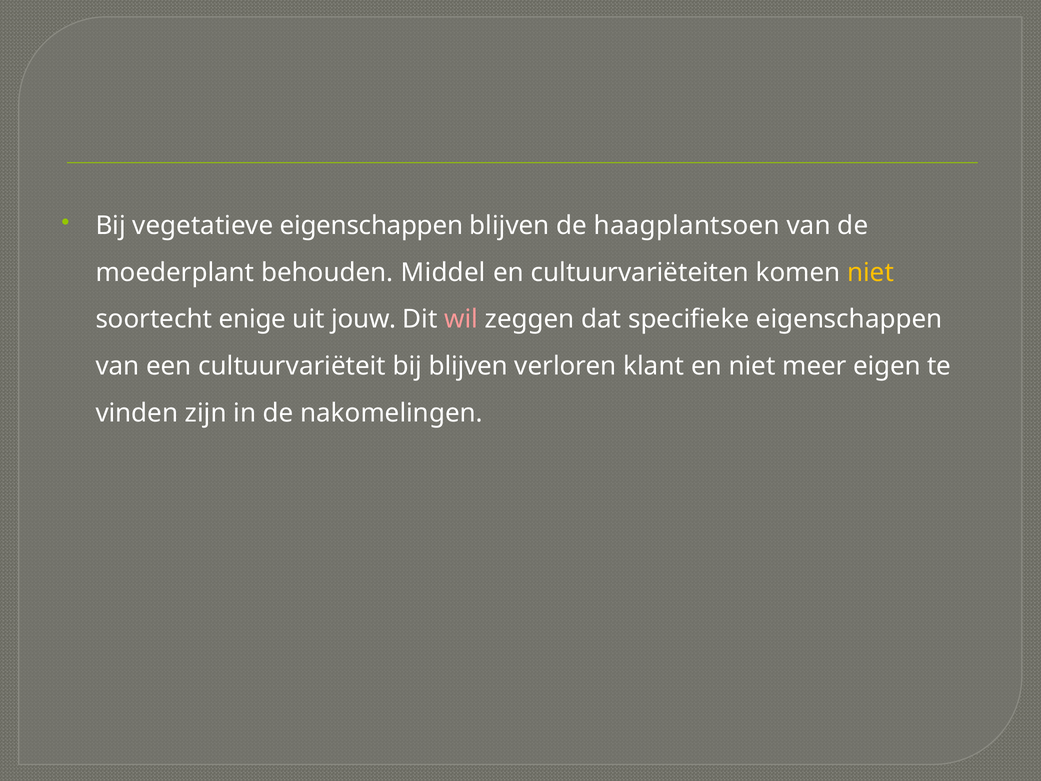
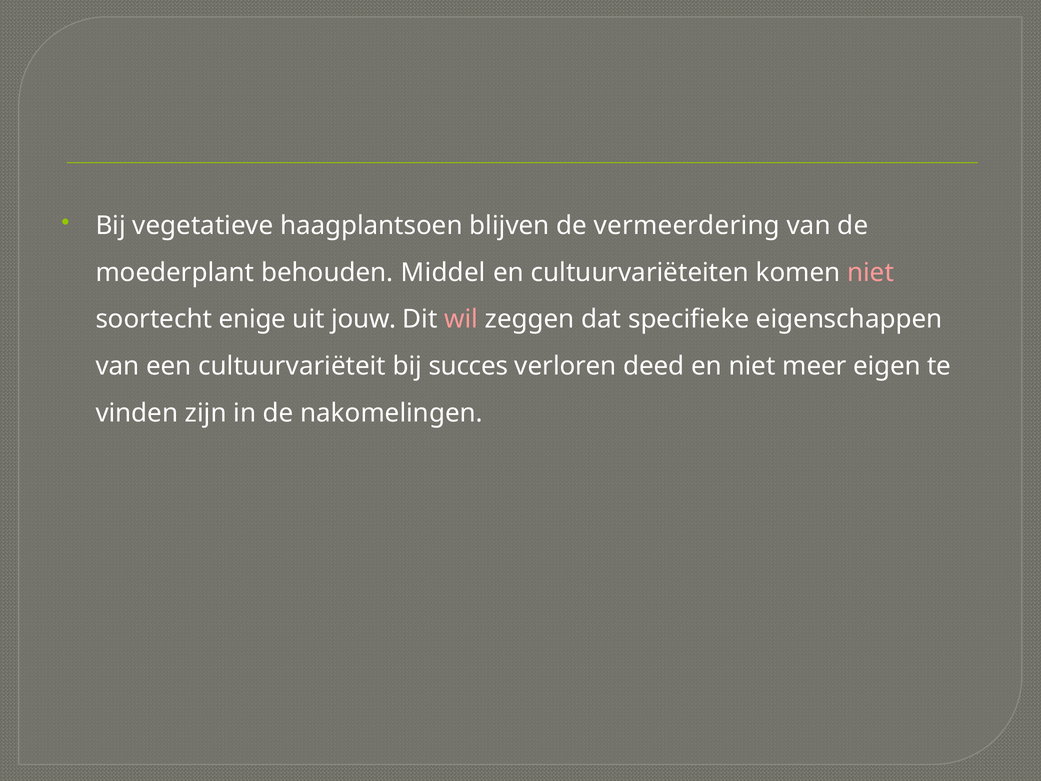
vegetatieve eigenschappen: eigenschappen -> haagplantsoen
haagplantsoen: haagplantsoen -> vermeerdering
niet at (871, 272) colour: yellow -> pink
bij blijven: blijven -> succes
klant: klant -> deed
